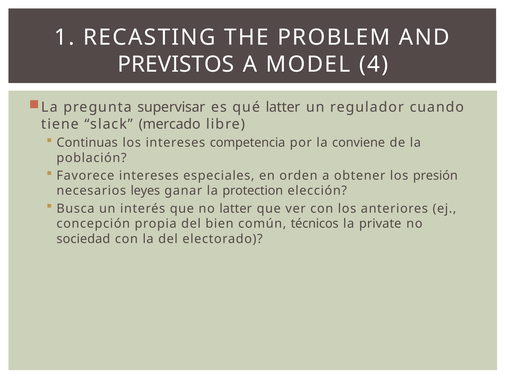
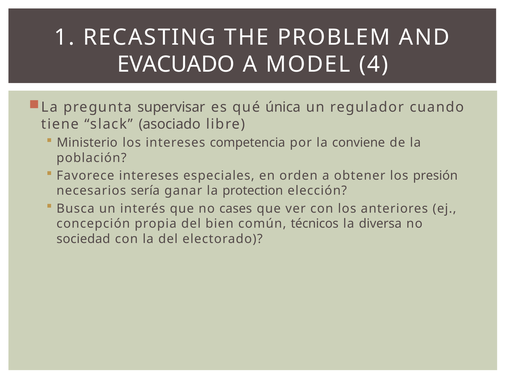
PREVISTOS: PREVISTOS -> EVACUADO
qué latter: latter -> única
mercado: mercado -> asociado
Continuas: Continuas -> Ministerio
leyes: leyes -> sería
no latter: latter -> cases
private: private -> diversa
